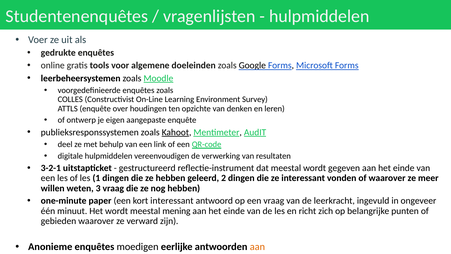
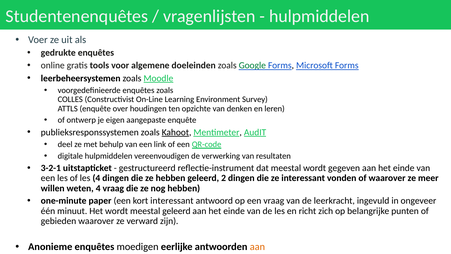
Google colour: black -> green
les 1: 1 -> 4
weten 3: 3 -> 4
meestal mening: mening -> geleerd
